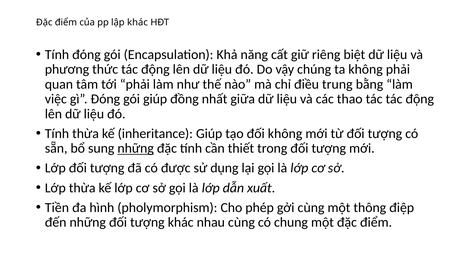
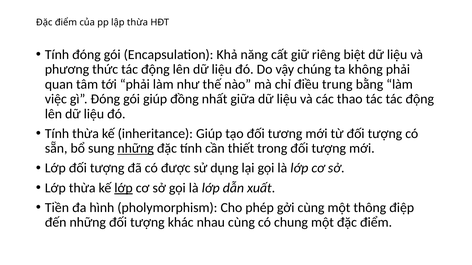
lập khác: khác -> thừa
đối không: không -> tương
lớp at (124, 188) underline: none -> present
